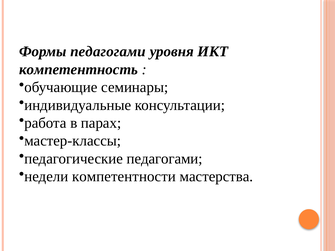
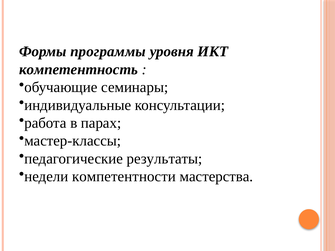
Формы педагогами: педагогами -> программы
педагогические педагогами: педагогами -> результаты
